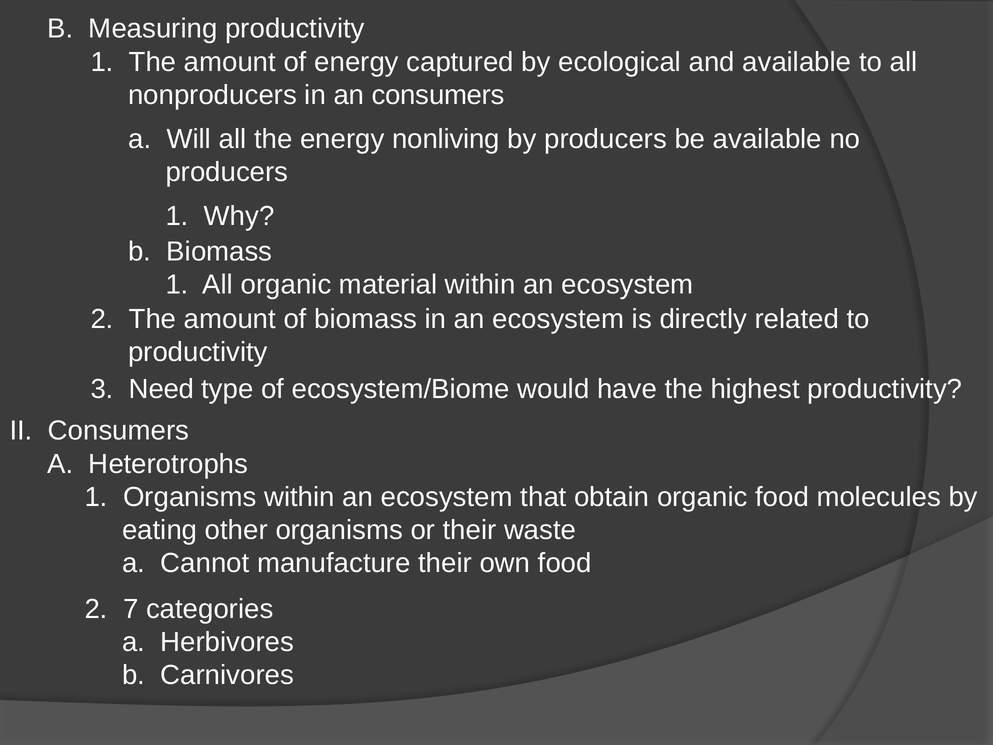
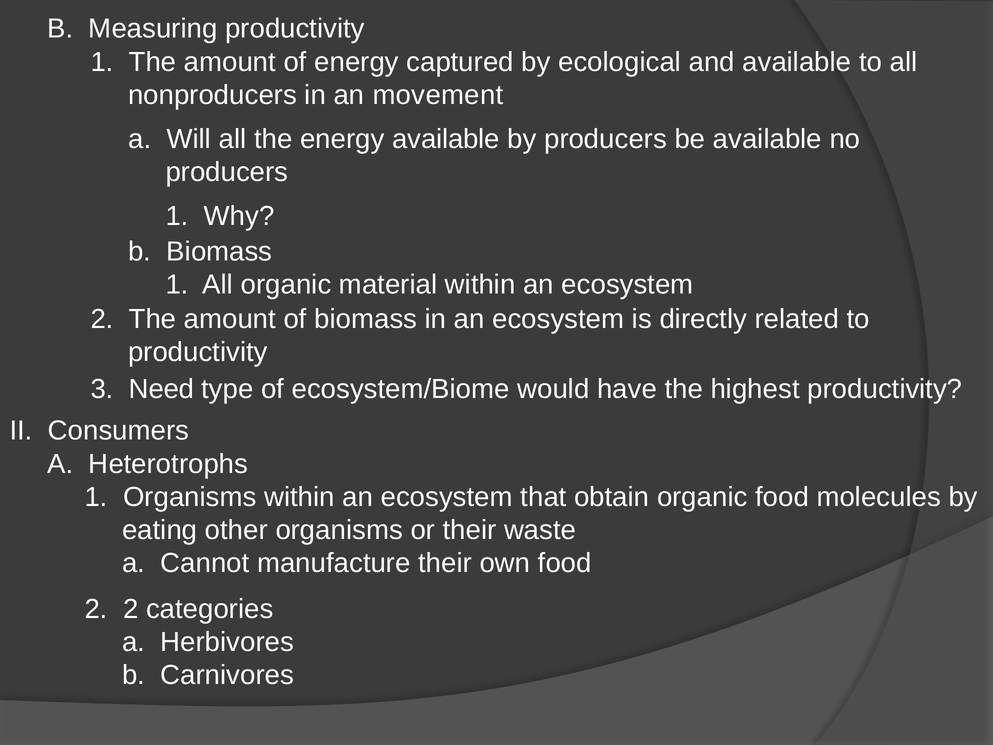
an consumers: consumers -> movement
energy nonliving: nonliving -> available
2 7: 7 -> 2
